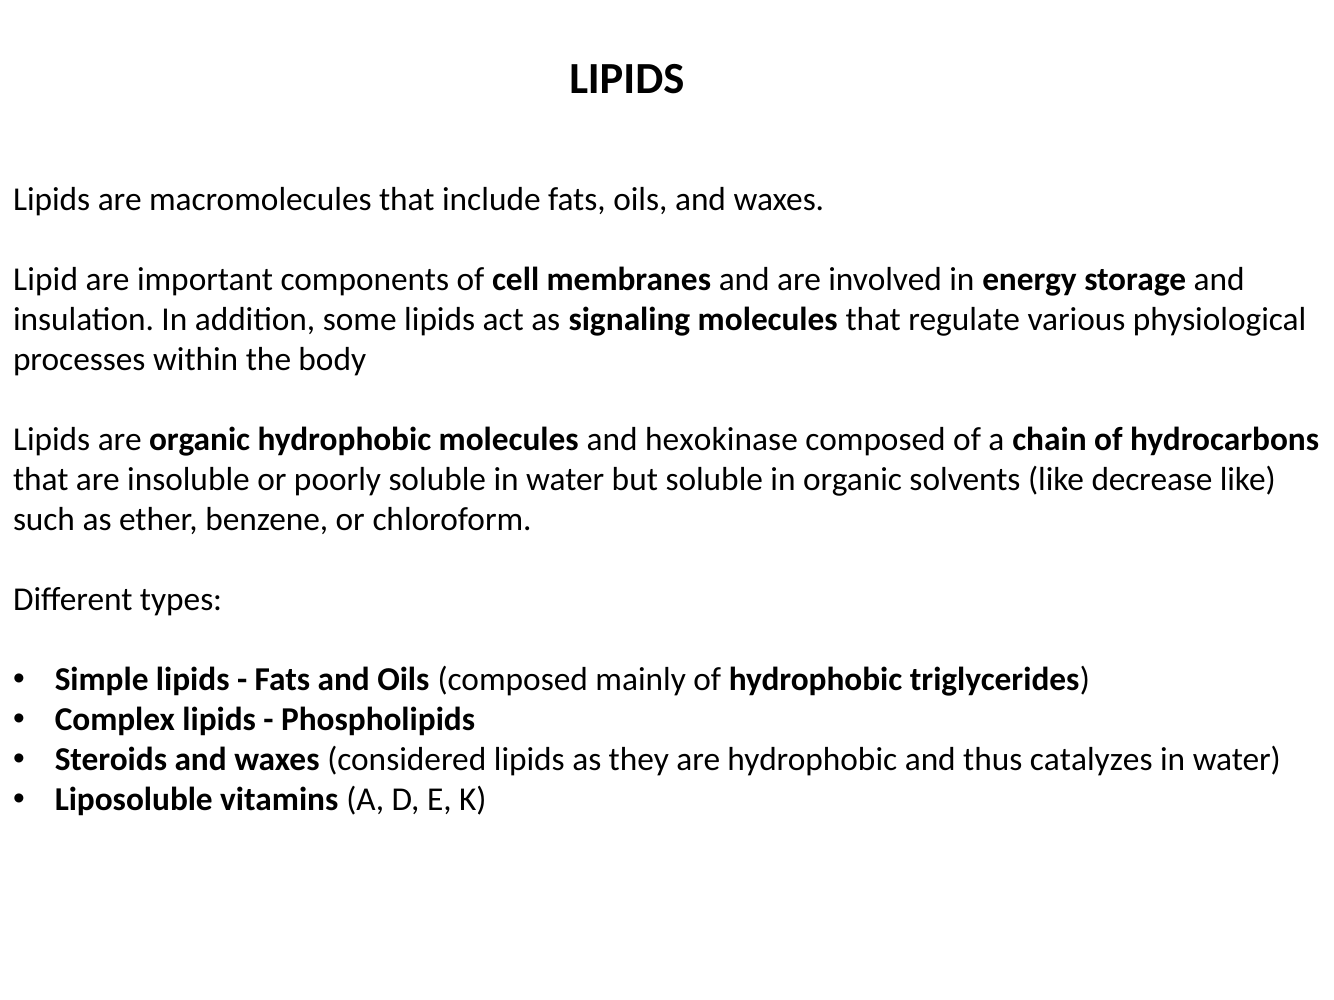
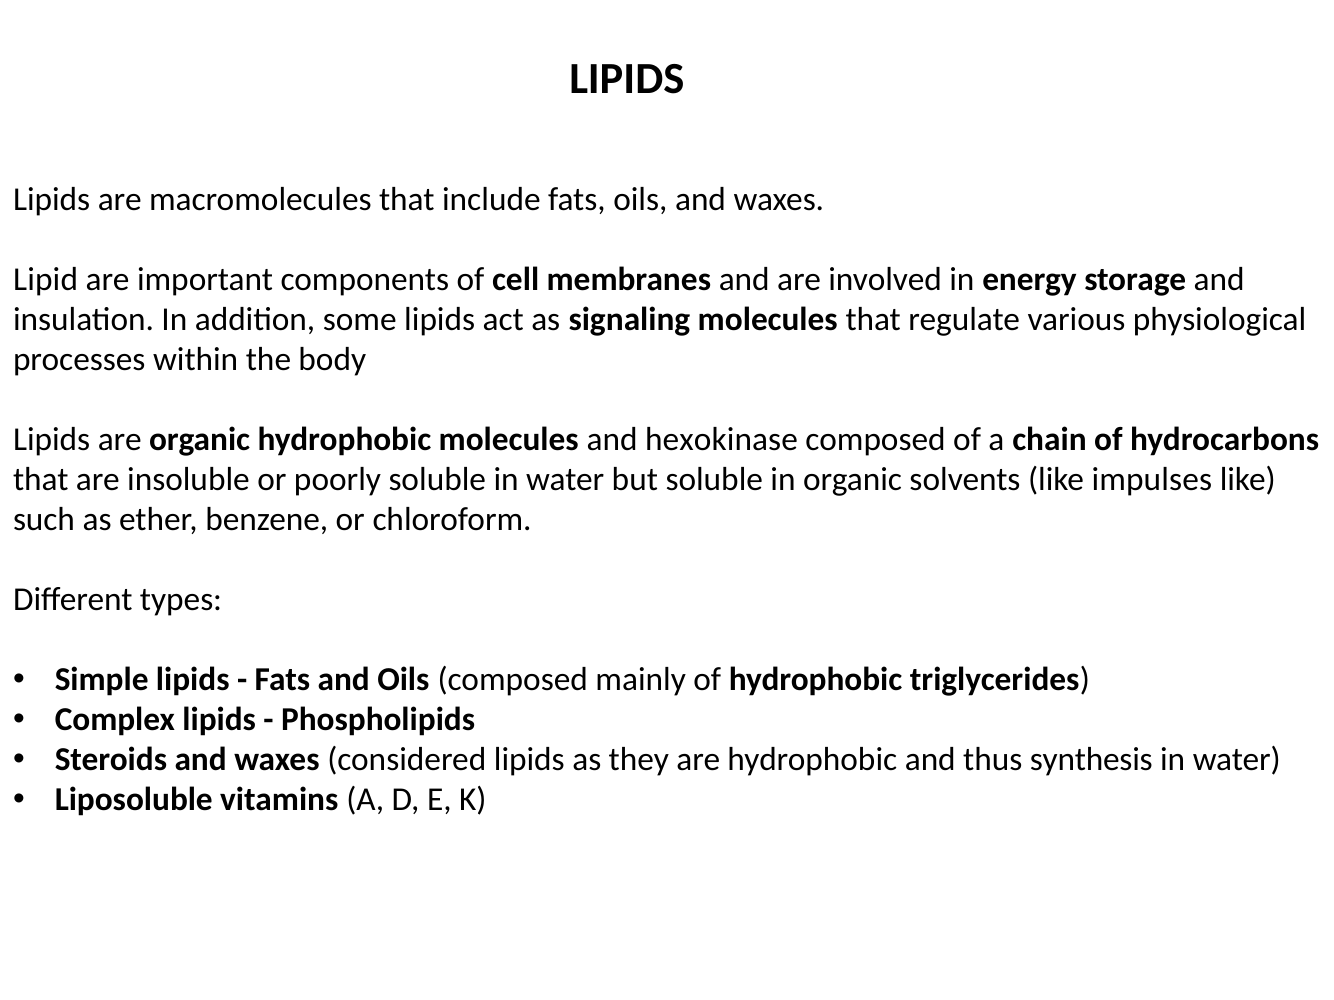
decrease: decrease -> impulses
catalyzes: catalyzes -> synthesis
